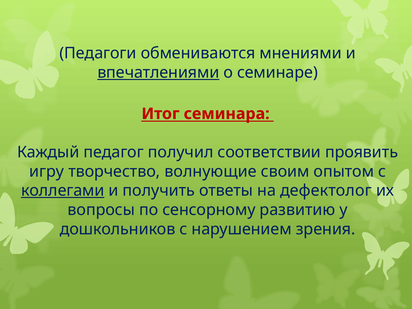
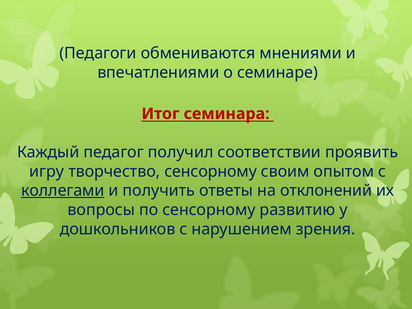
впечатлениями underline: present -> none
творчество волнующие: волнующие -> сенсорному
дефектолог: дефектолог -> отклонений
